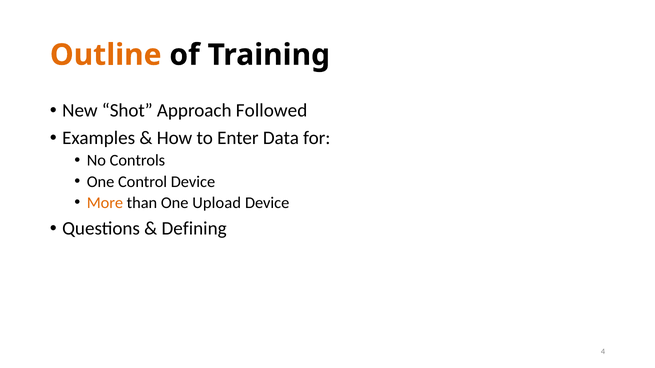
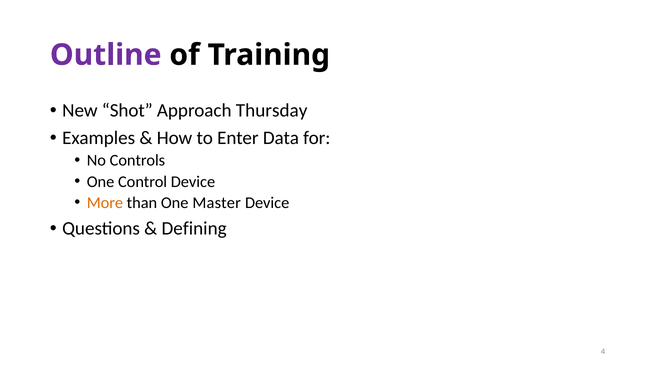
Outline colour: orange -> purple
Followed: Followed -> Thursday
Upload: Upload -> Master
